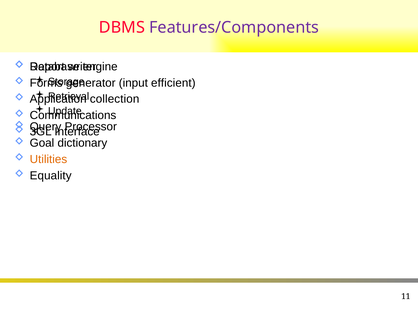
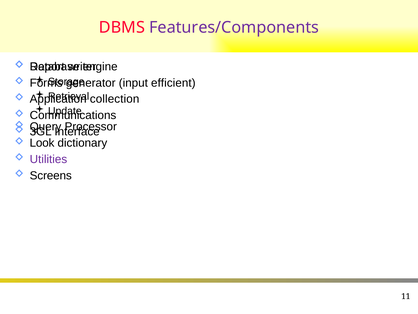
Goal: Goal -> Look
Utilities colour: orange -> purple
Equality: Equality -> Screens
